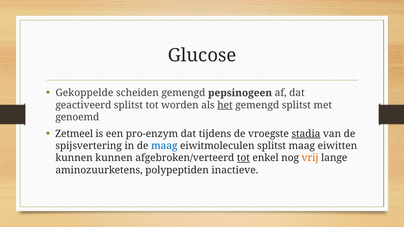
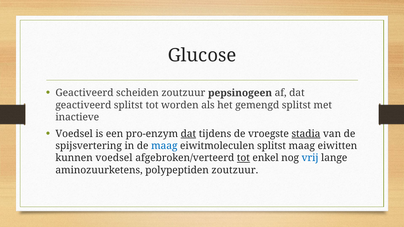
Gekoppelde at (84, 93): Gekoppelde -> Geactiveerd
scheiden gemengd: gemengd -> zoutzuur
het underline: present -> none
genoemd: genoemd -> inactieve
Zetmeel at (74, 134): Zetmeel -> Voedsel
dat at (188, 134) underline: none -> present
kunnen kunnen: kunnen -> voedsel
vrij colour: orange -> blue
polypeptiden inactieve: inactieve -> zoutzuur
